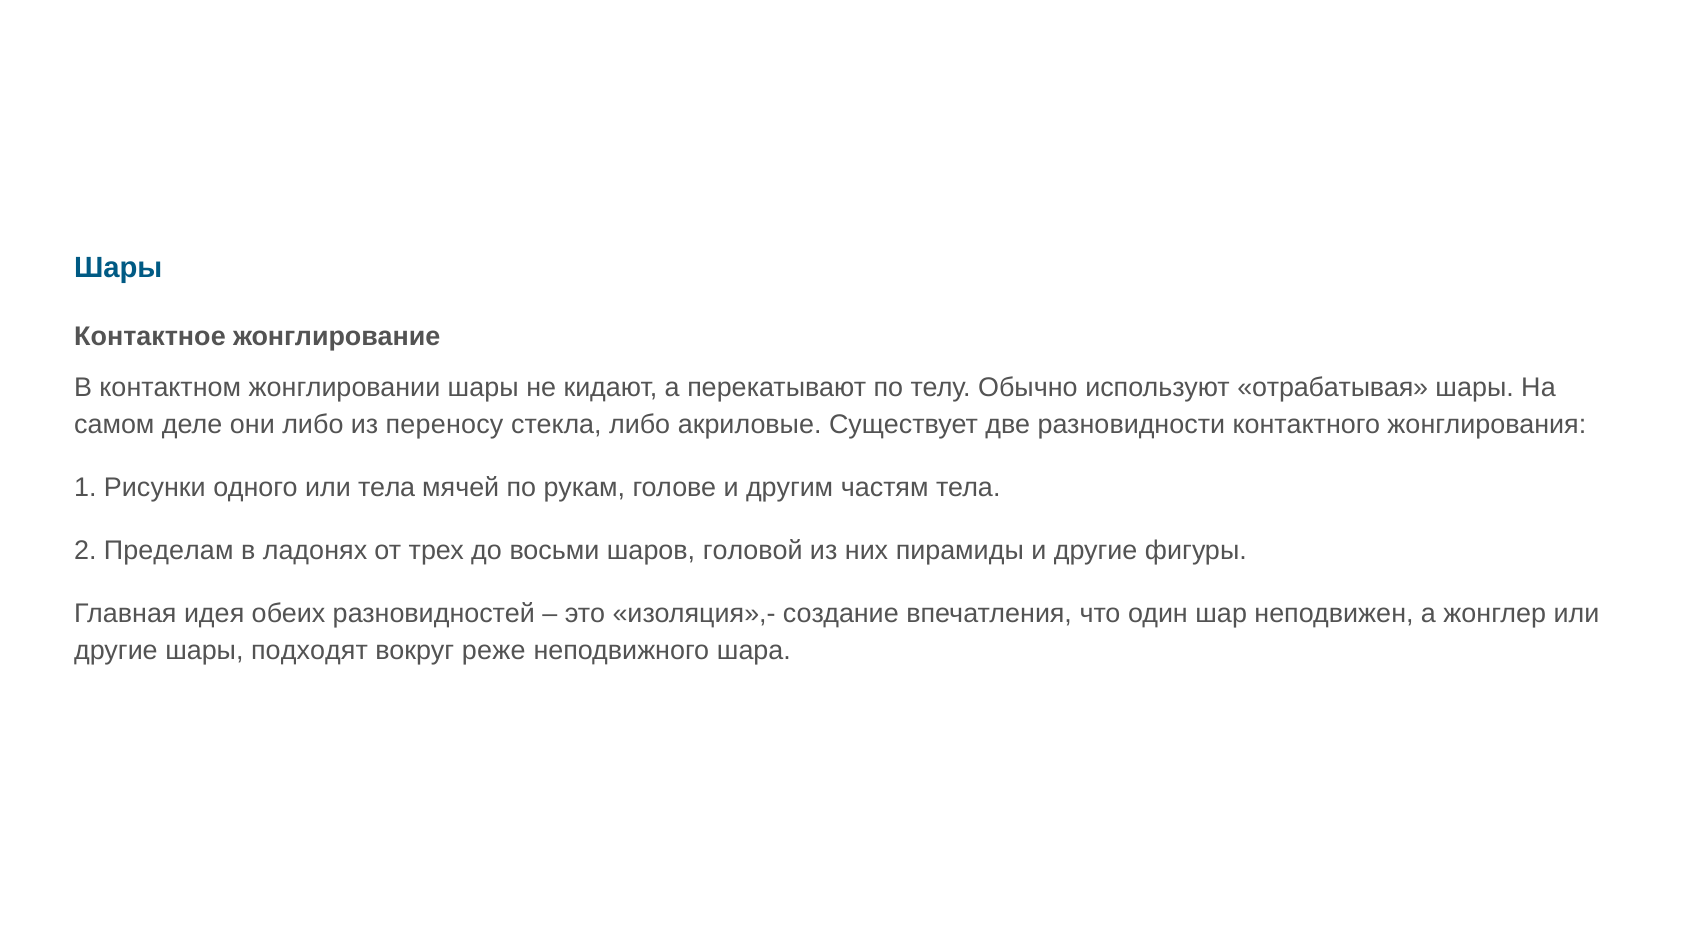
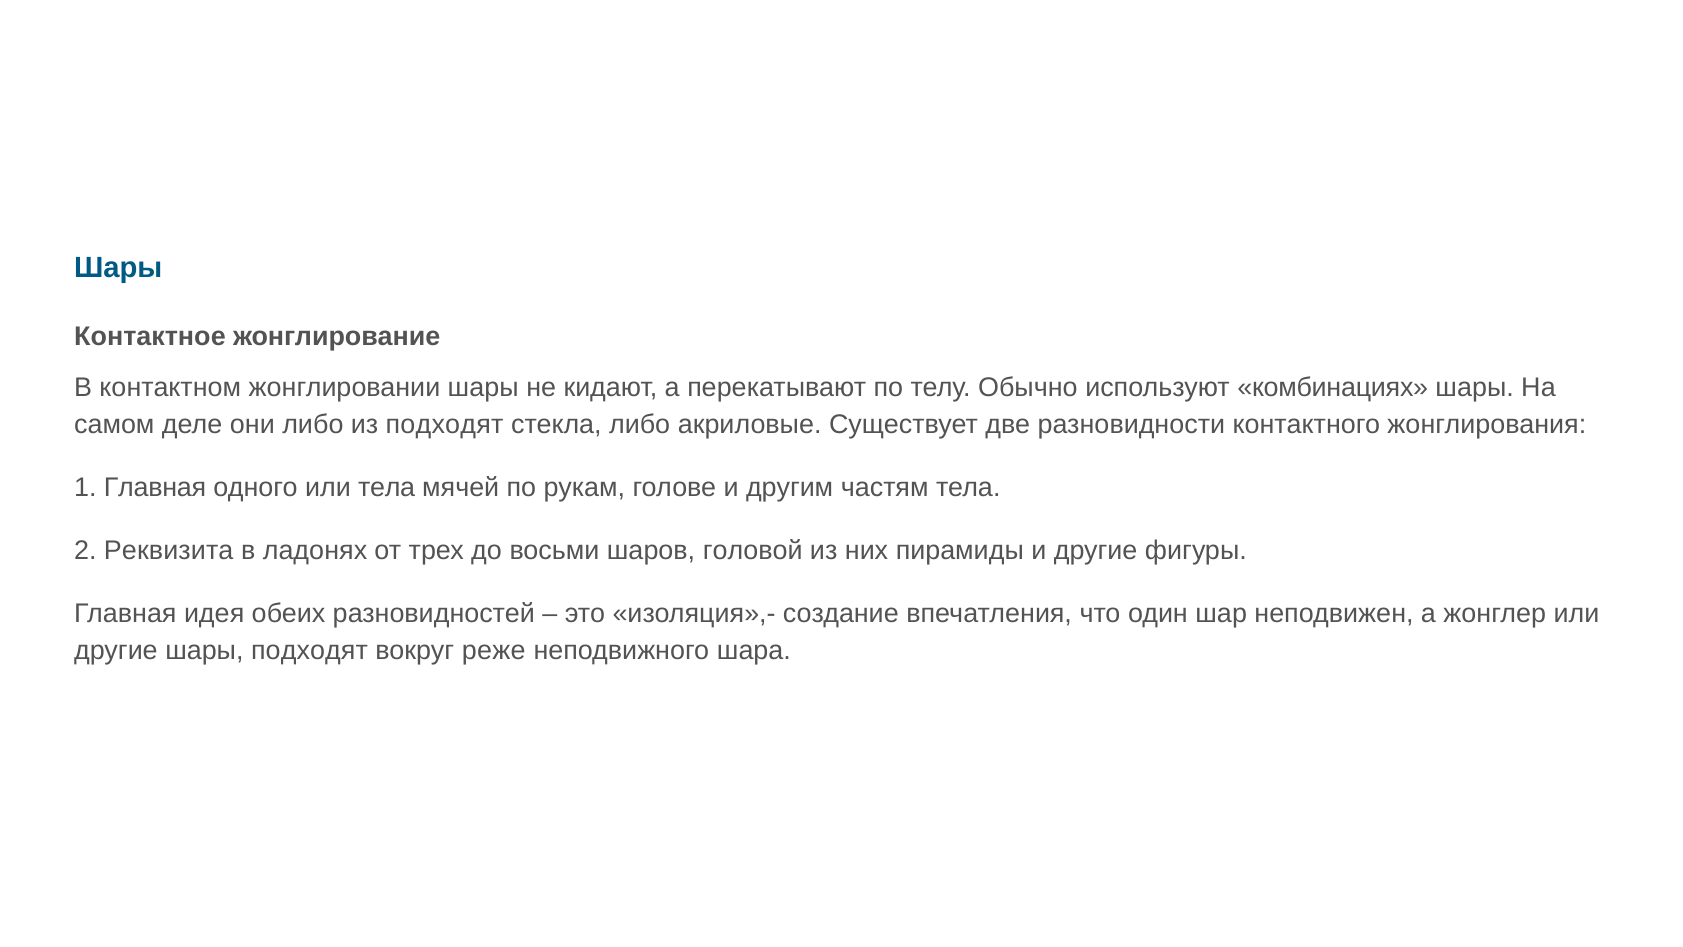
отрабатывая: отрабатывая -> комбинациях
из переносу: переносу -> подходят
1 Рисунки: Рисунки -> Главная
Пределам: Пределам -> Реквизита
